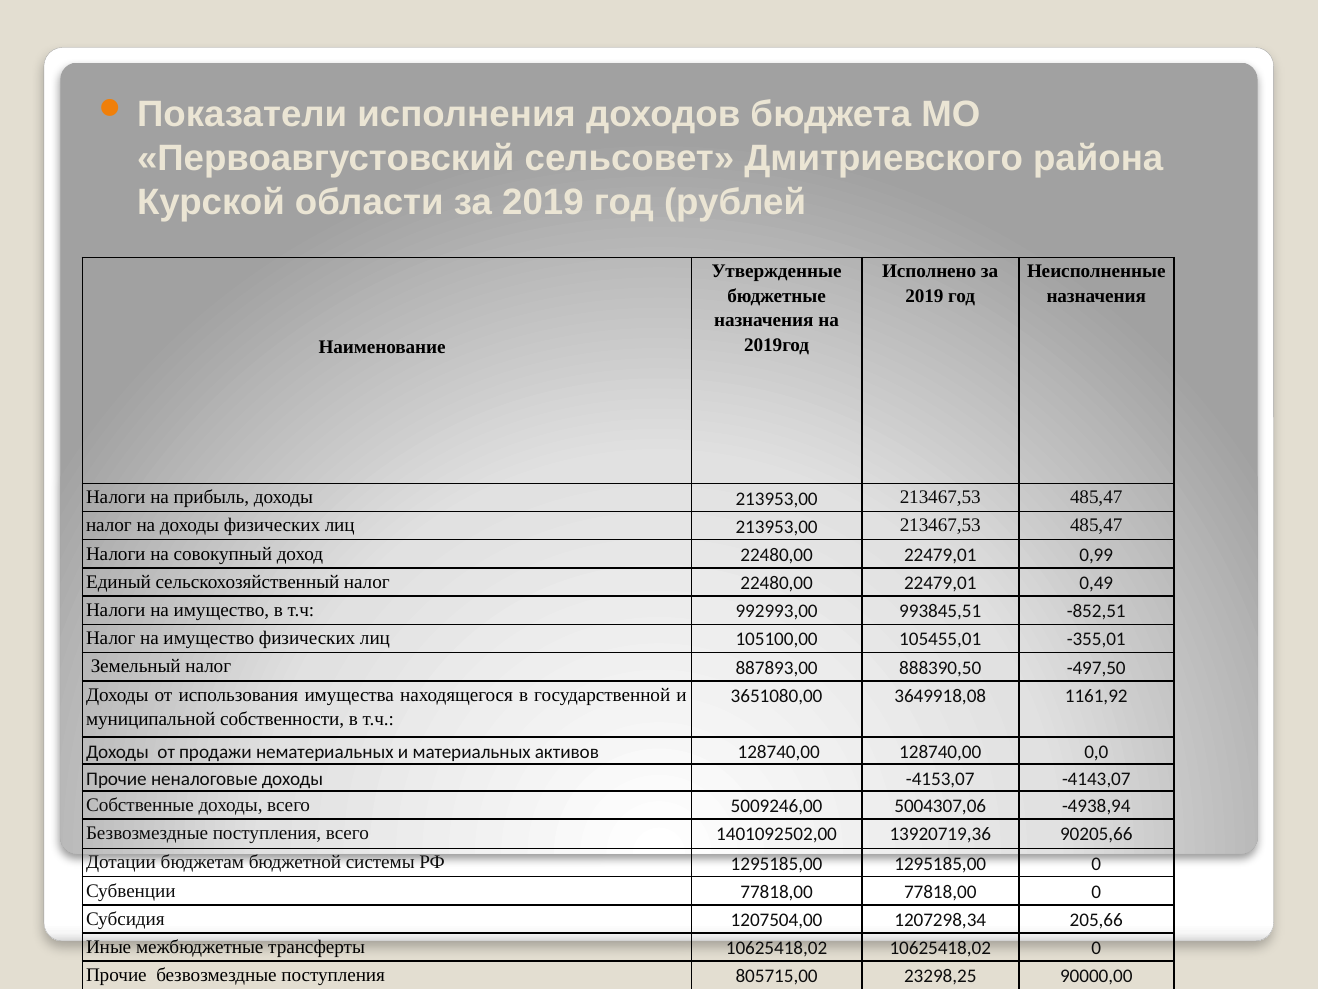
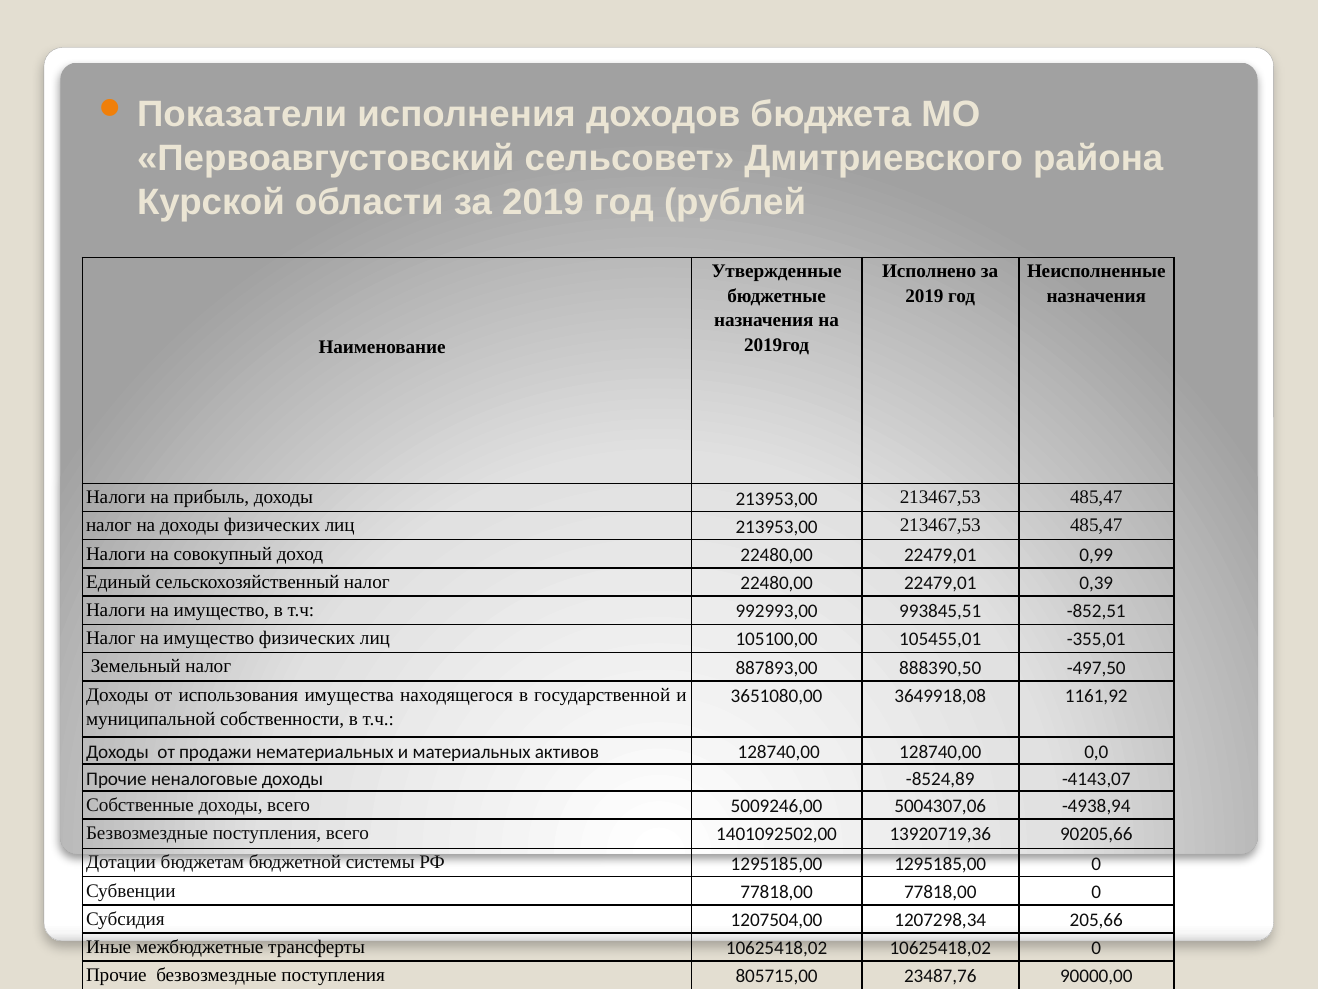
0,49: 0,49 -> 0,39
-4153,07: -4153,07 -> -8524,89
23298,25: 23298,25 -> 23487,76
